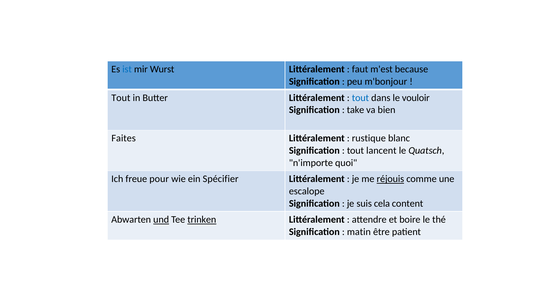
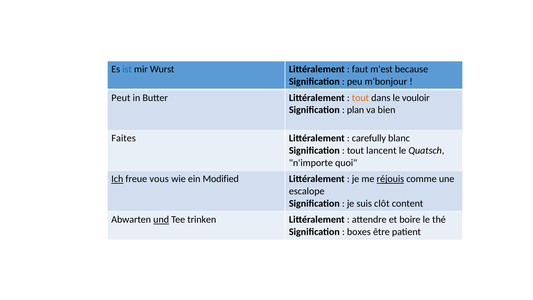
Tout at (121, 98): Tout -> Peut
tout at (360, 98) colour: blue -> orange
take: take -> plan
rustique: rustique -> carefully
Ich underline: none -> present
pour: pour -> vous
Spécifier: Spécifier -> Modified
cela: cela -> clôt
trinken underline: present -> none
matin: matin -> boxes
